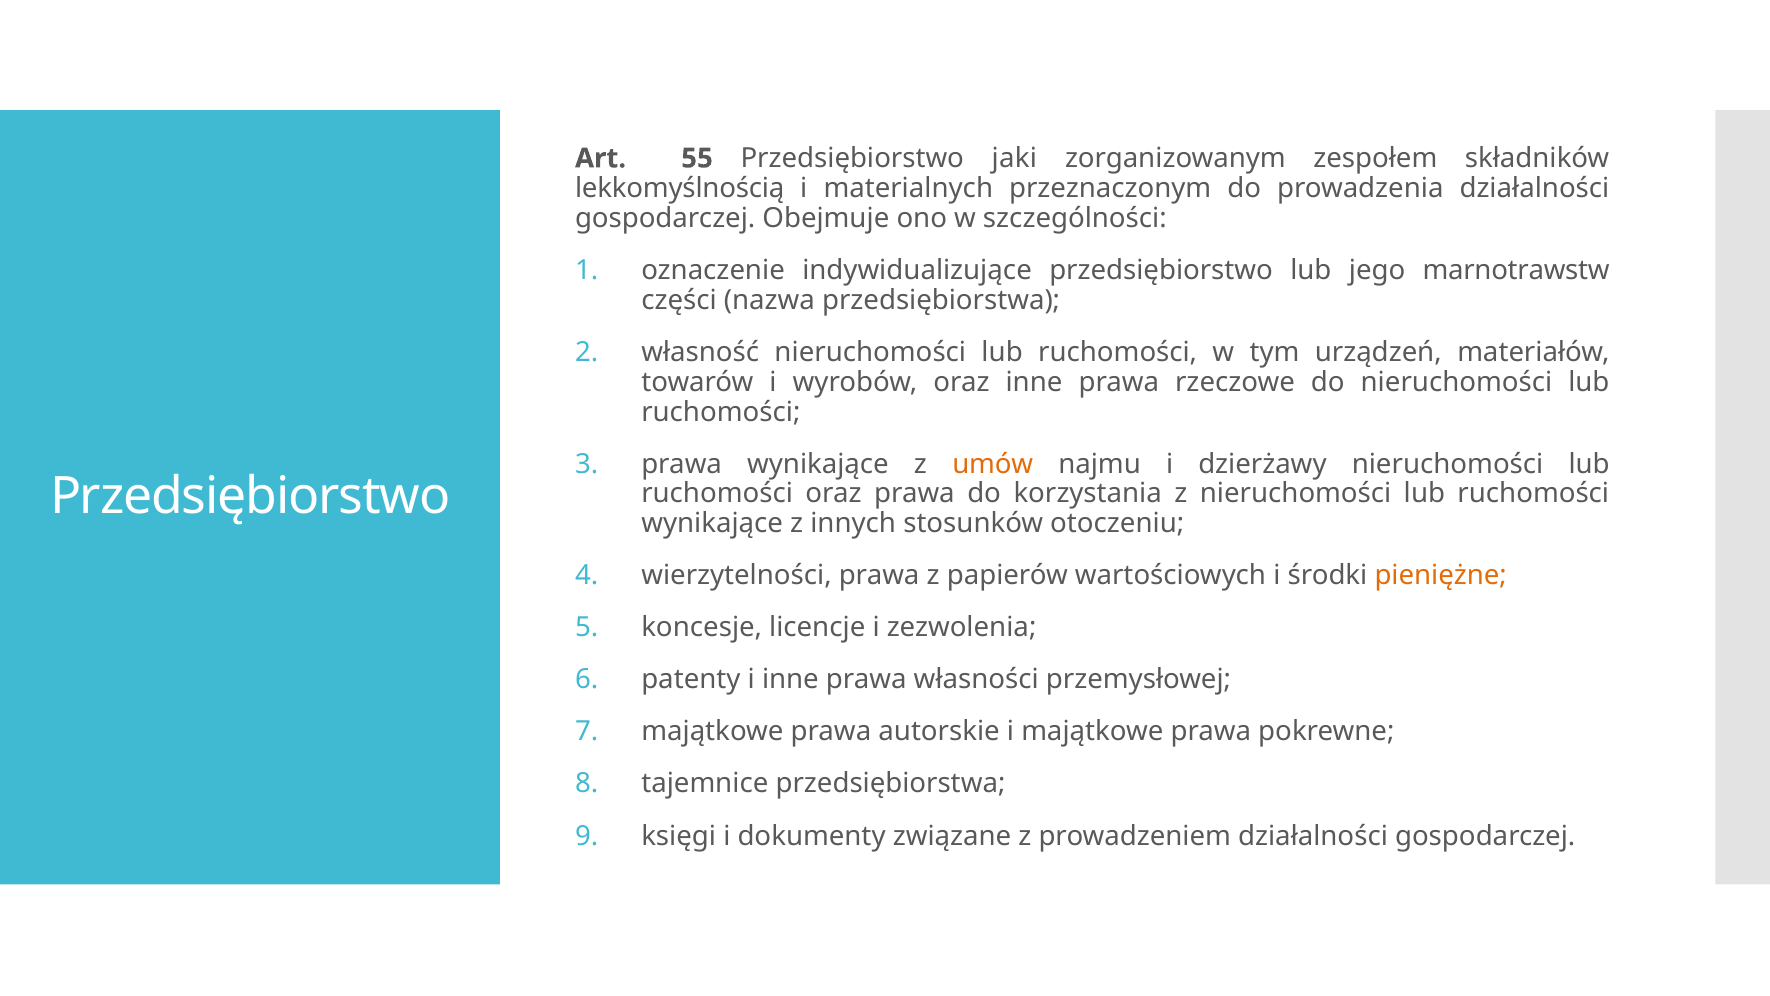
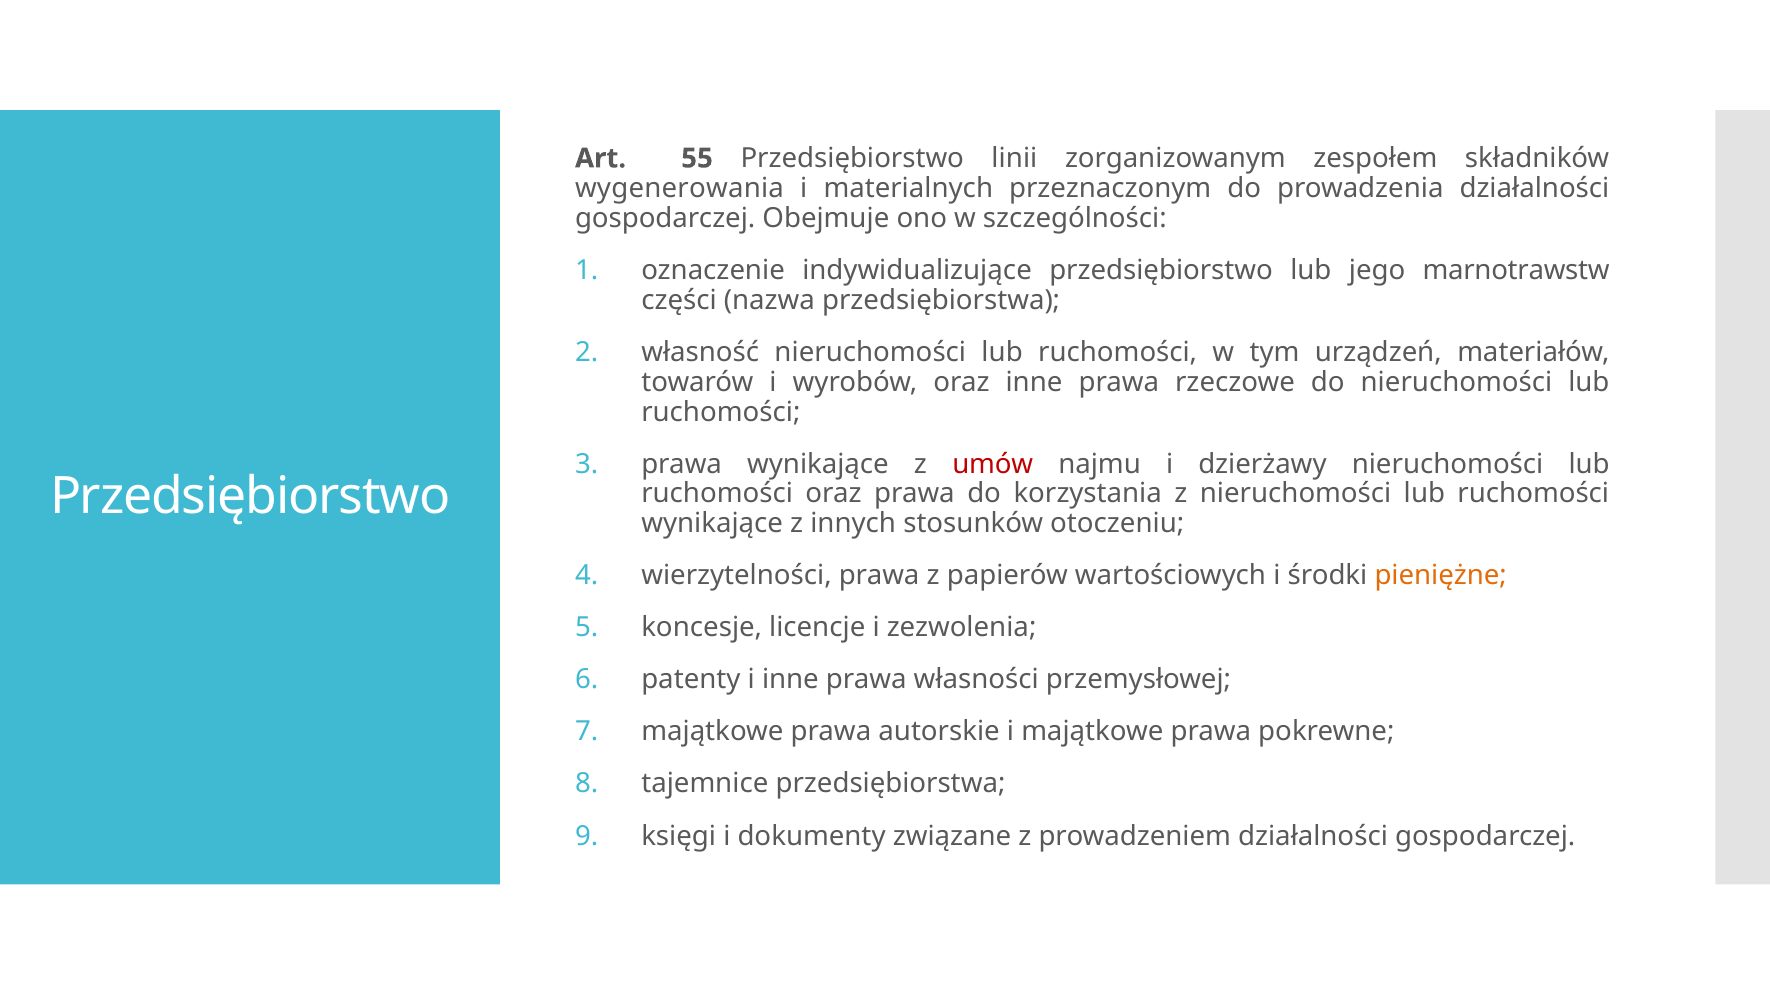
jaki: jaki -> linii
lekkomyślnością: lekkomyślnością -> wygenerowania
umów colour: orange -> red
